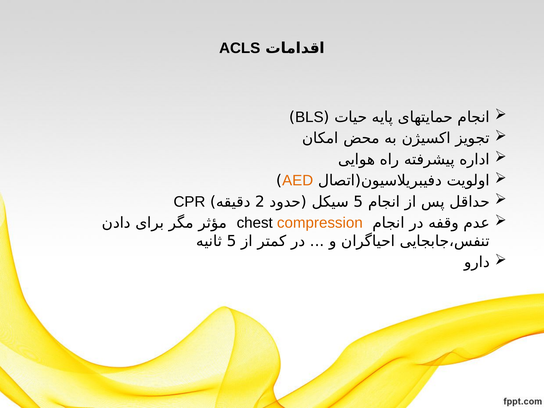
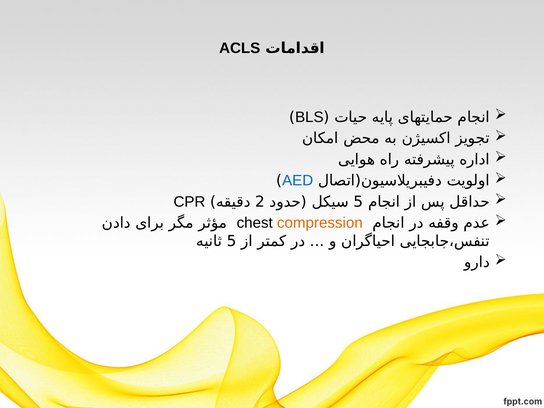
AED colour: orange -> blue
